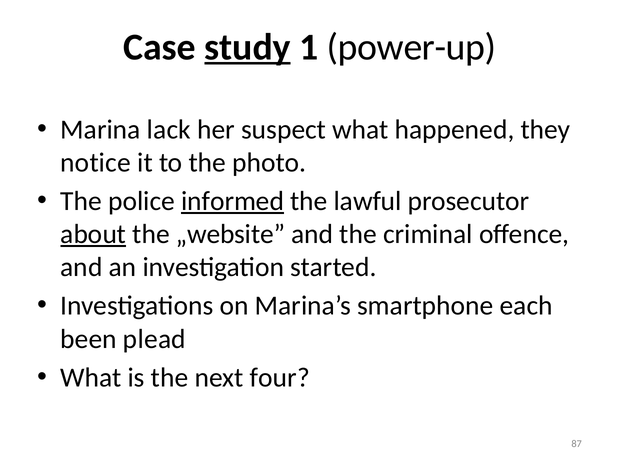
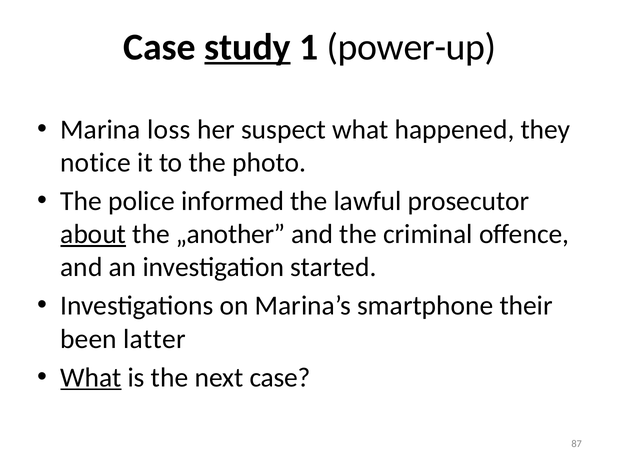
lack: lack -> loss
informed underline: present -> none
„website: „website -> „another
each: each -> their
plead: plead -> latter
What at (91, 377) underline: none -> present
next four: four -> case
